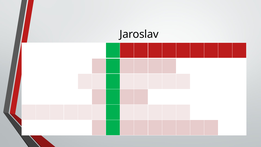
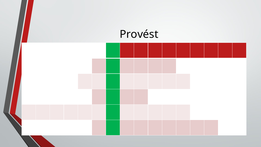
Jaroslav: Jaroslav -> Provést
